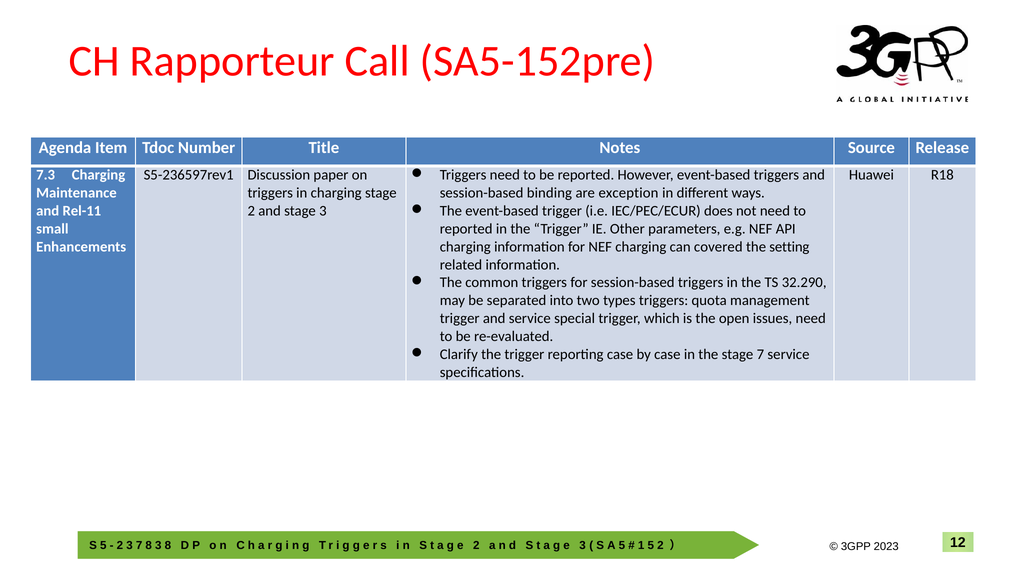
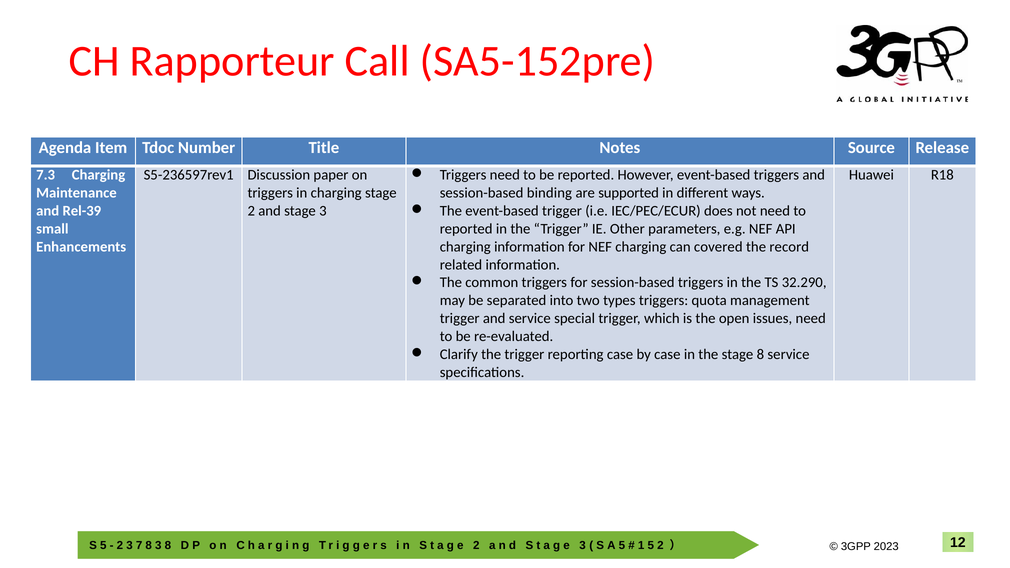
exception: exception -> supported
Rel-11: Rel-11 -> Rel-39
setting: setting -> record
stage 7: 7 -> 8
